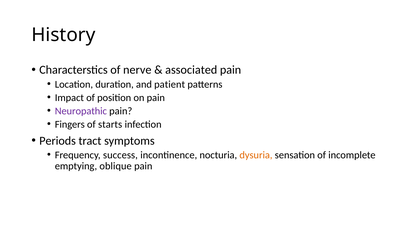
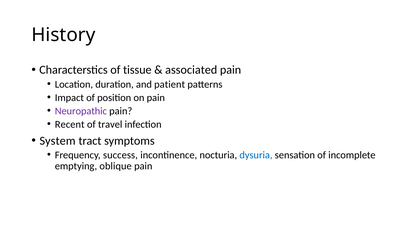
nerve: nerve -> tissue
Fingers: Fingers -> Recent
starts: starts -> travel
Periods: Periods -> System
dysuria colour: orange -> blue
